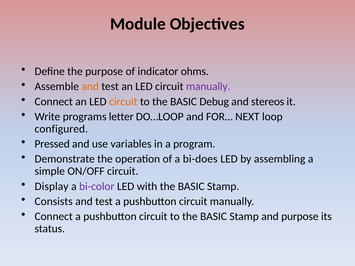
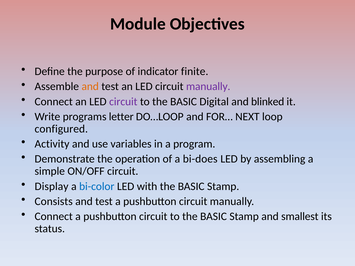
ohms: ohms -> finite
circuit at (123, 102) colour: orange -> purple
Debug: Debug -> Digital
stereos: stereos -> blinked
Pressed: Pressed -> Activity
bi-color colour: purple -> blue
and purpose: purpose -> smallest
